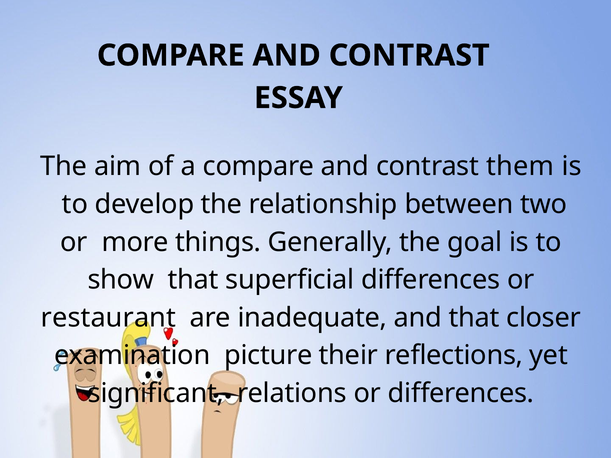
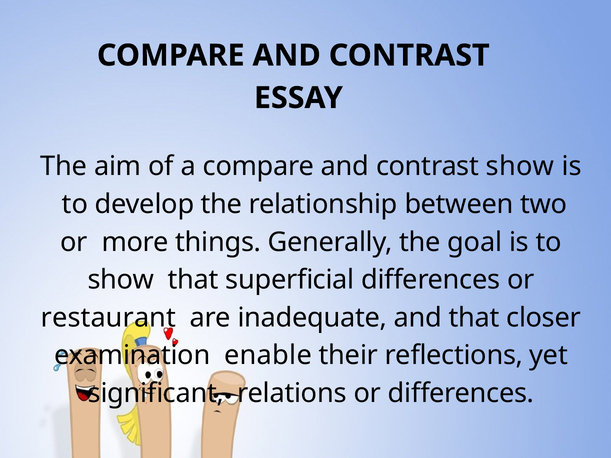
contrast them: them -> show
picture: picture -> enable
